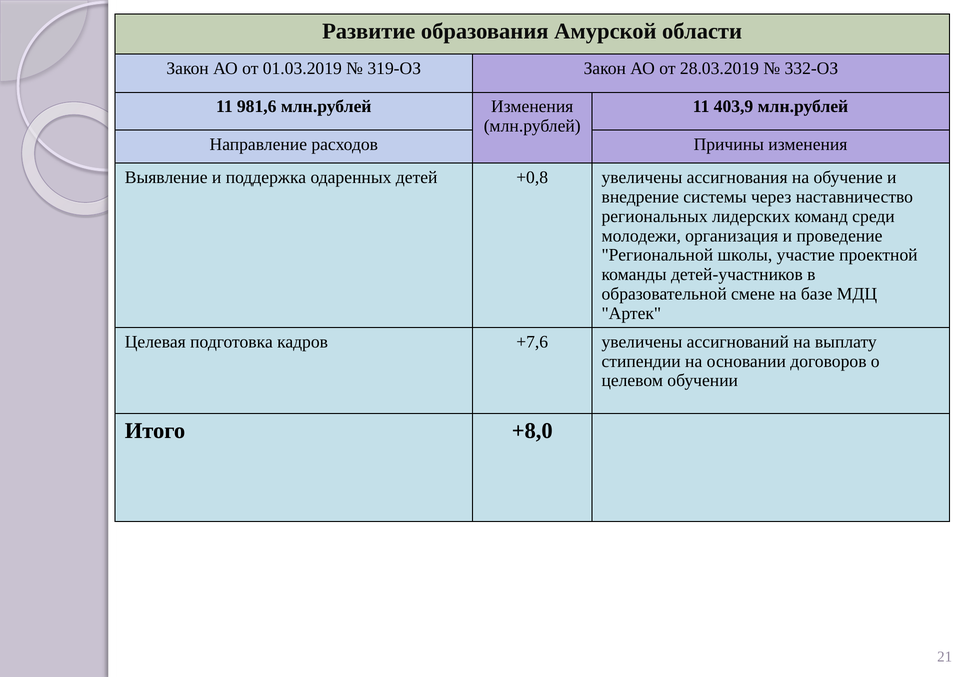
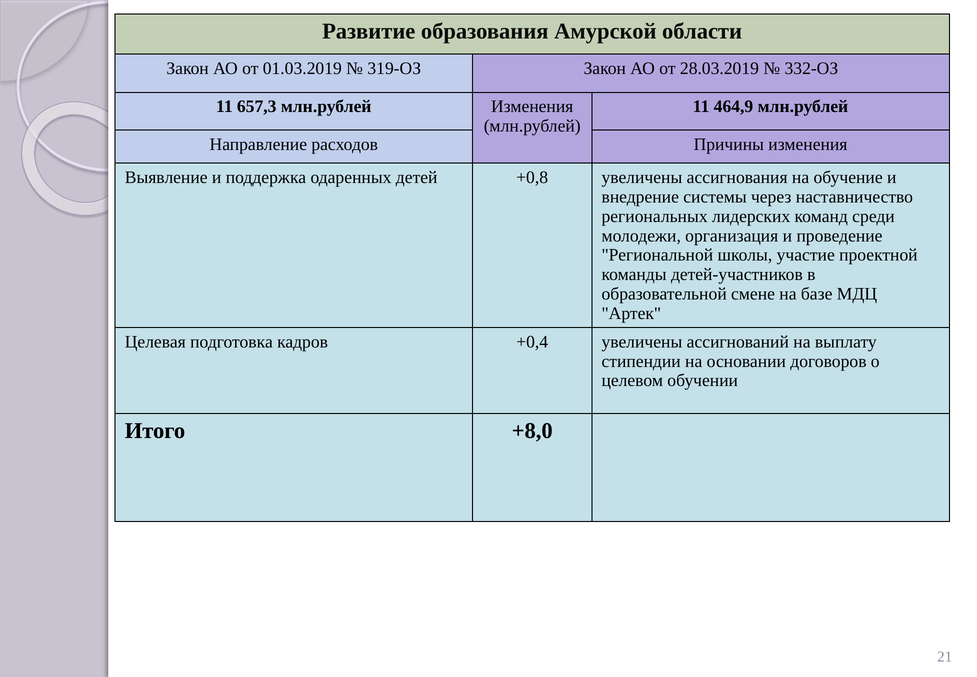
981,6: 981,6 -> 657,3
403,9: 403,9 -> 464,9
+7,6: +7,6 -> +0,4
